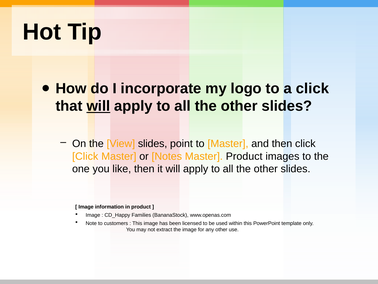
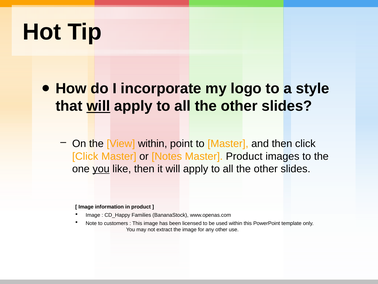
a click: click -> style
View slides: slides -> within
you at (101, 169) underline: none -> present
